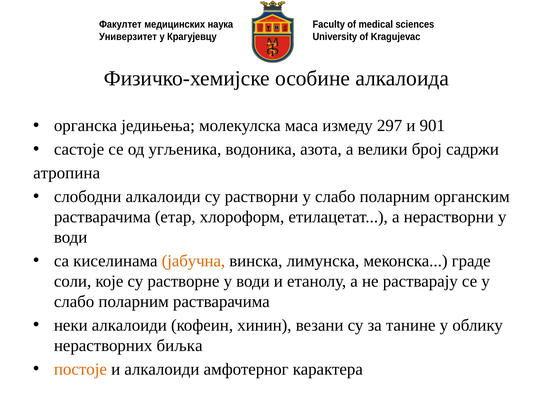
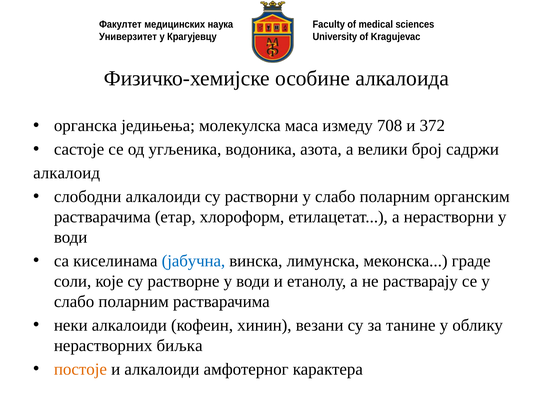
297: 297 -> 708
901: 901 -> 372
атропина: атропина -> алкалоид
јабучна colour: orange -> blue
